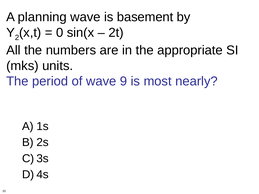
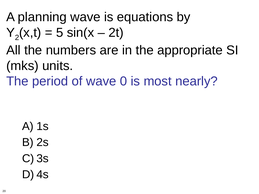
basement: basement -> equations
0: 0 -> 5
9: 9 -> 0
